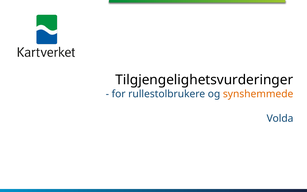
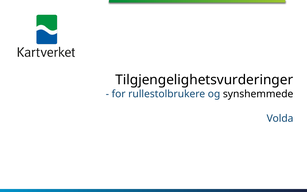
synshemmede colour: orange -> black
